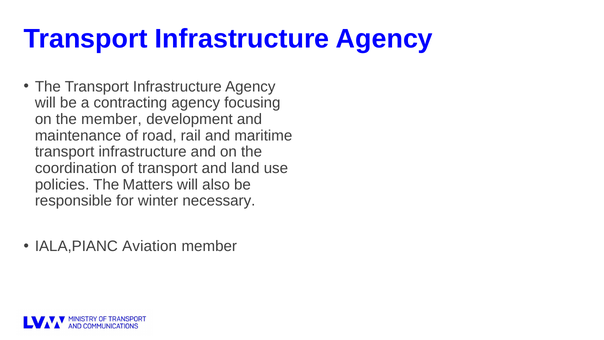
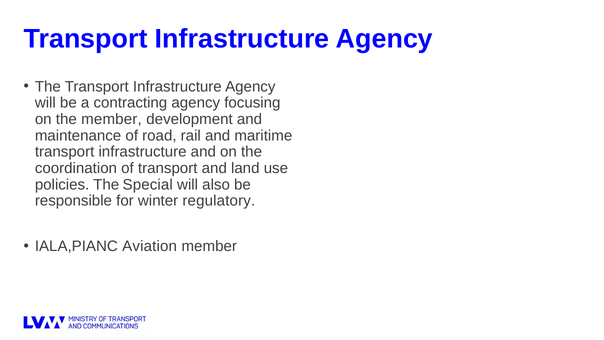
Matters: Matters -> Special
necessary: necessary -> regulatory
